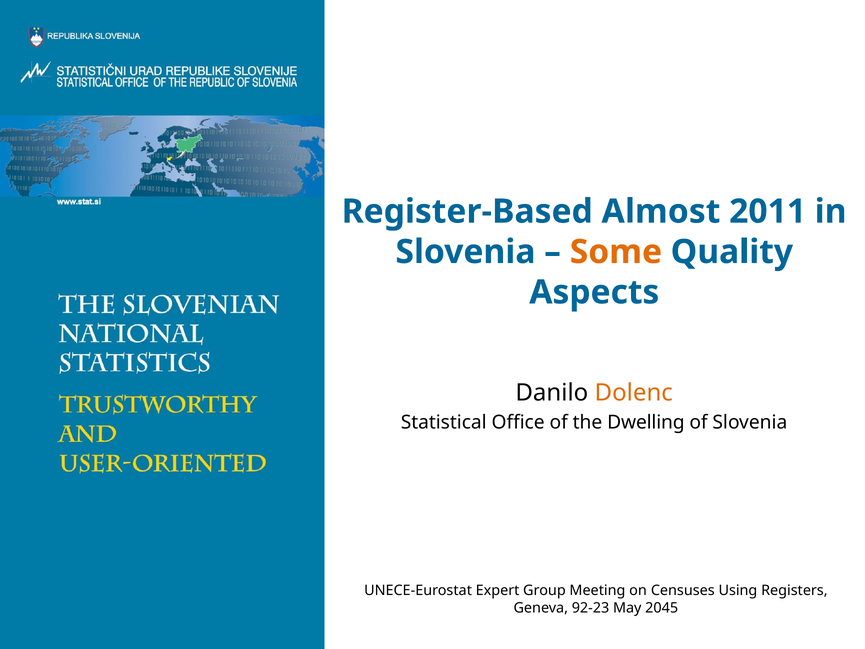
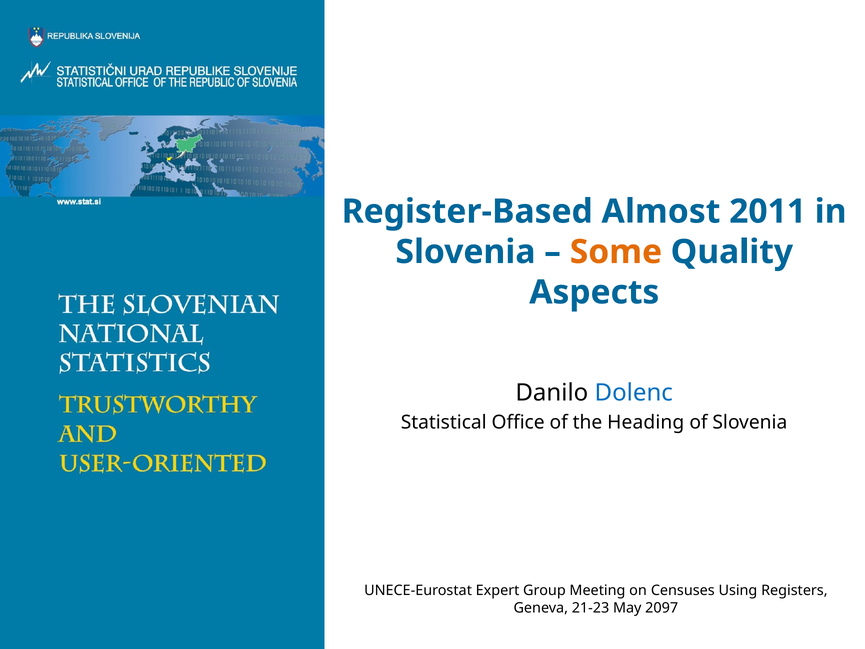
Dolenc colour: orange -> blue
Dwelling: Dwelling -> Heading
92-23: 92-23 -> 21-23
2045: 2045 -> 2097
